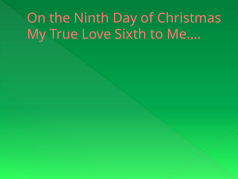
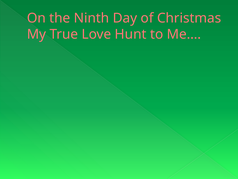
Sixth: Sixth -> Hunt
